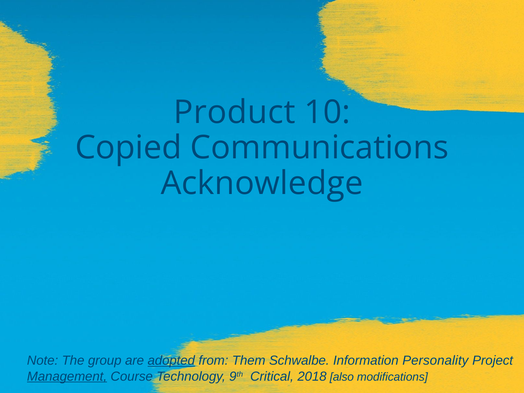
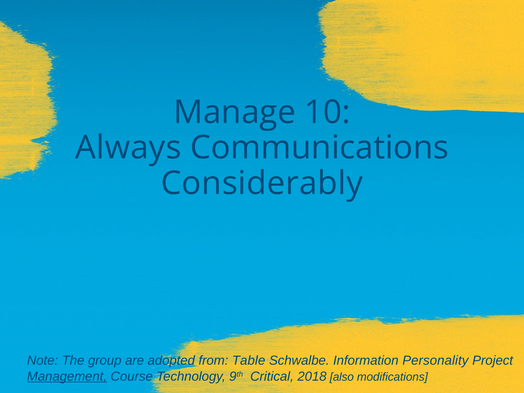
Product: Product -> Manage
Copied: Copied -> Always
Acknowledge: Acknowledge -> Considerably
adopted underline: present -> none
Them: Them -> Table
